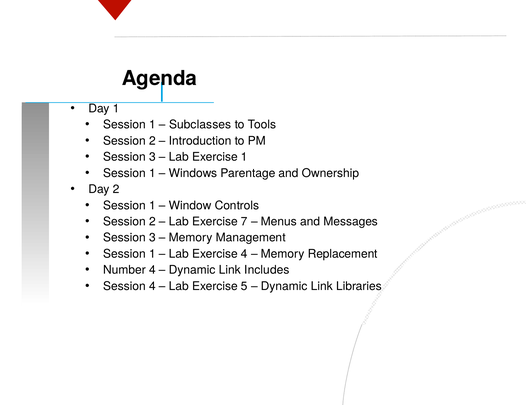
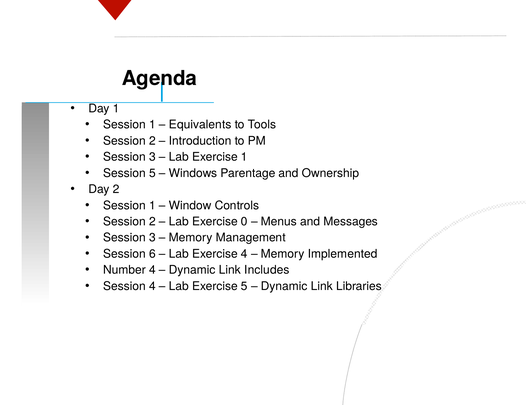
Subclasses: Subclasses -> Equivalents
1 at (152, 173): 1 -> 5
7: 7 -> 0
1 at (152, 254): 1 -> 6
Replacement: Replacement -> Implemented
